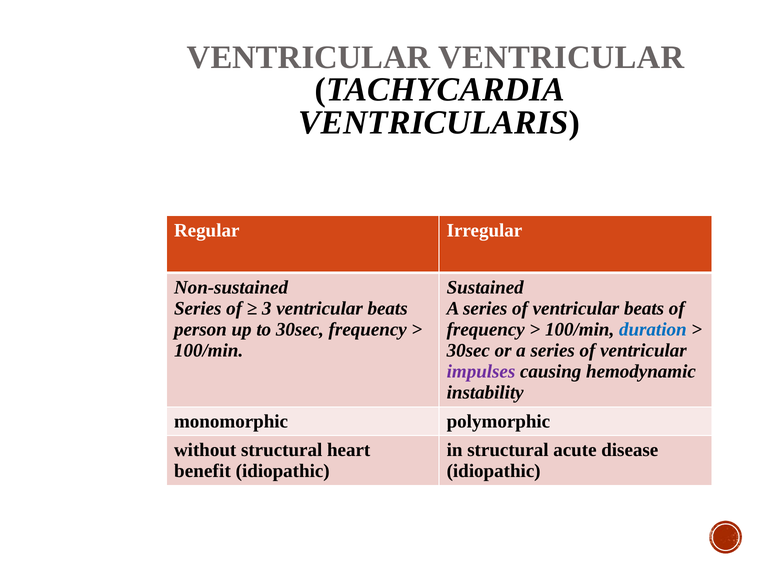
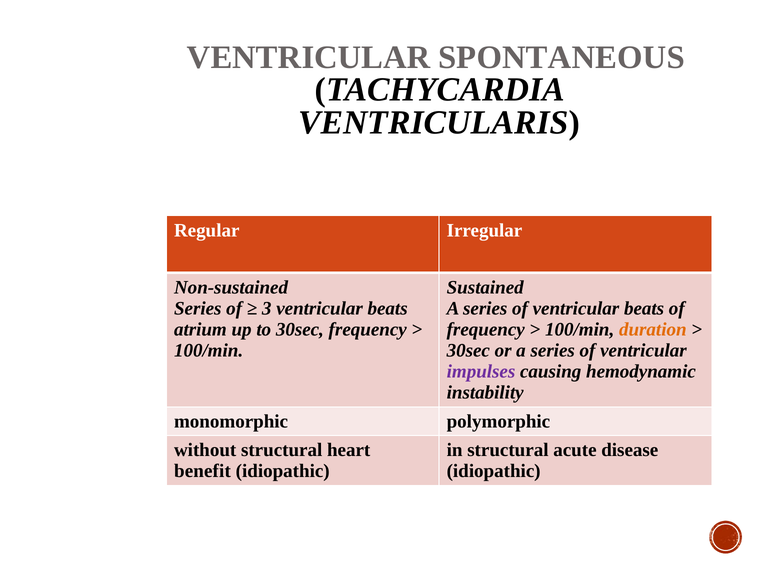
VENTRICULAR VENTRICULAR: VENTRICULAR -> SPONTANEOUS
person: person -> atrium
duration colour: blue -> orange
